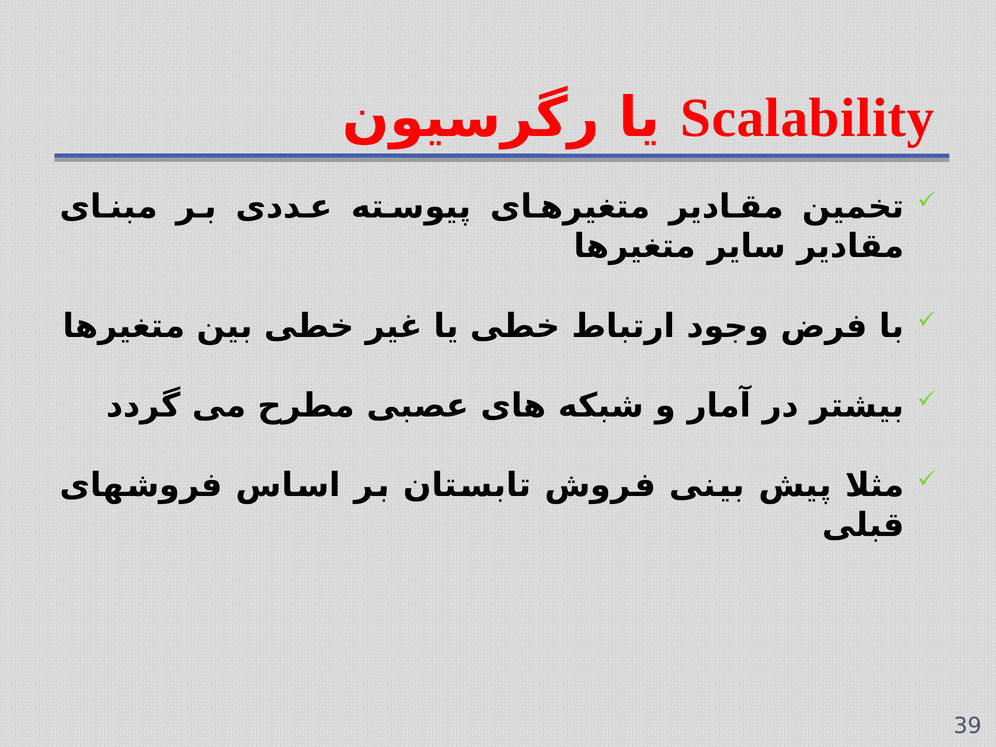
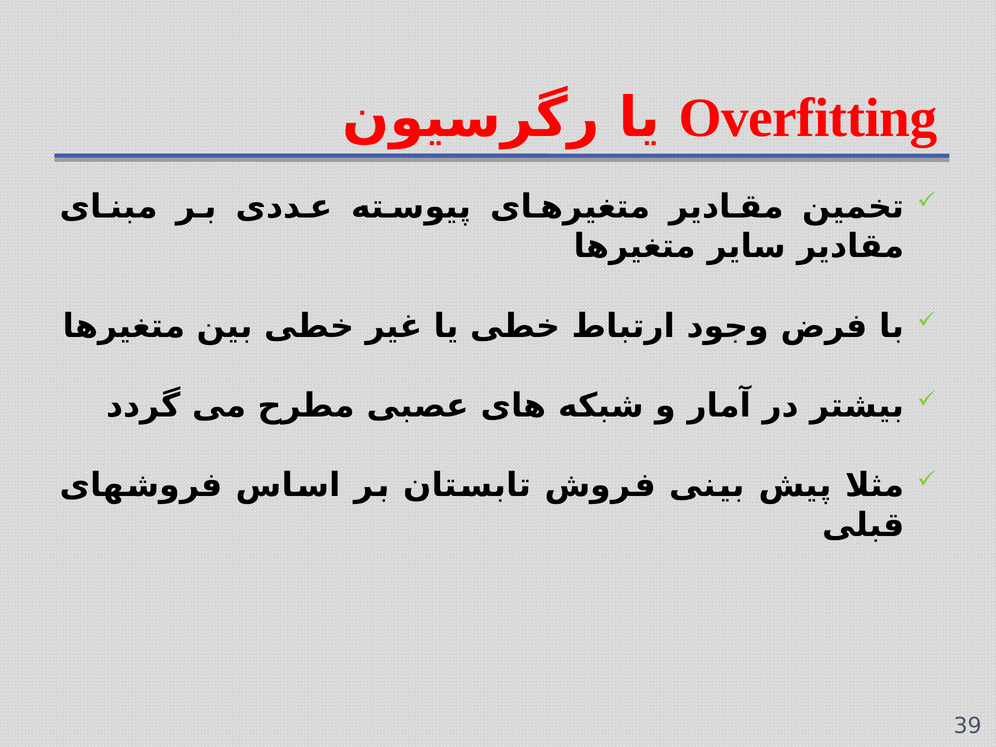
Scalability: Scalability -> Overfitting
